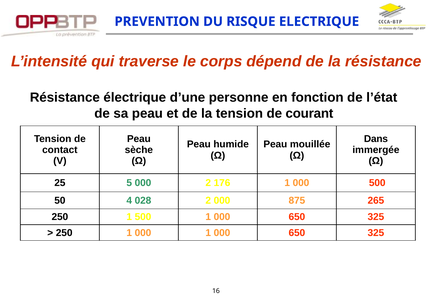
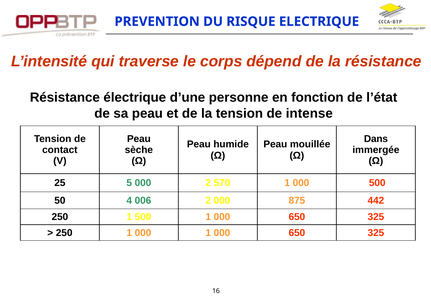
courant: courant -> intense
176: 176 -> 570
028: 028 -> 006
265: 265 -> 442
